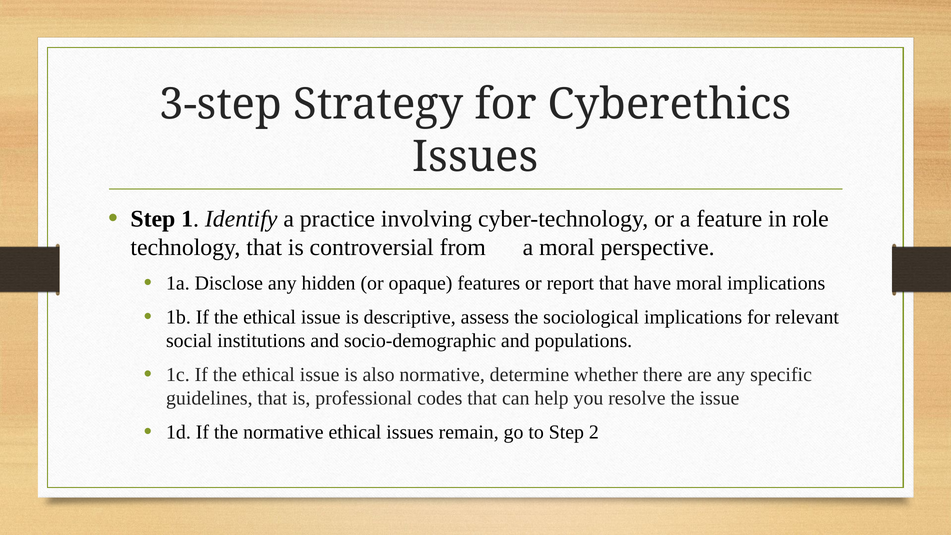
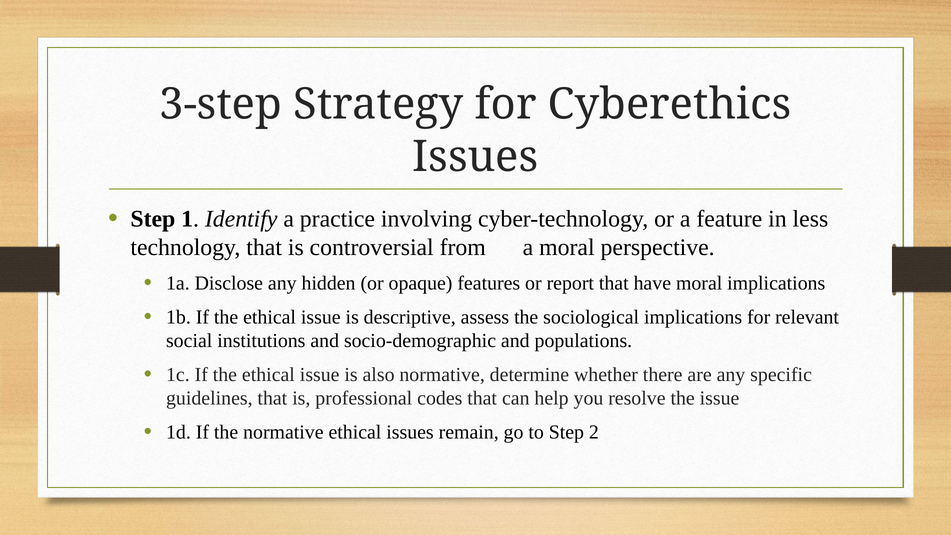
role: role -> less
